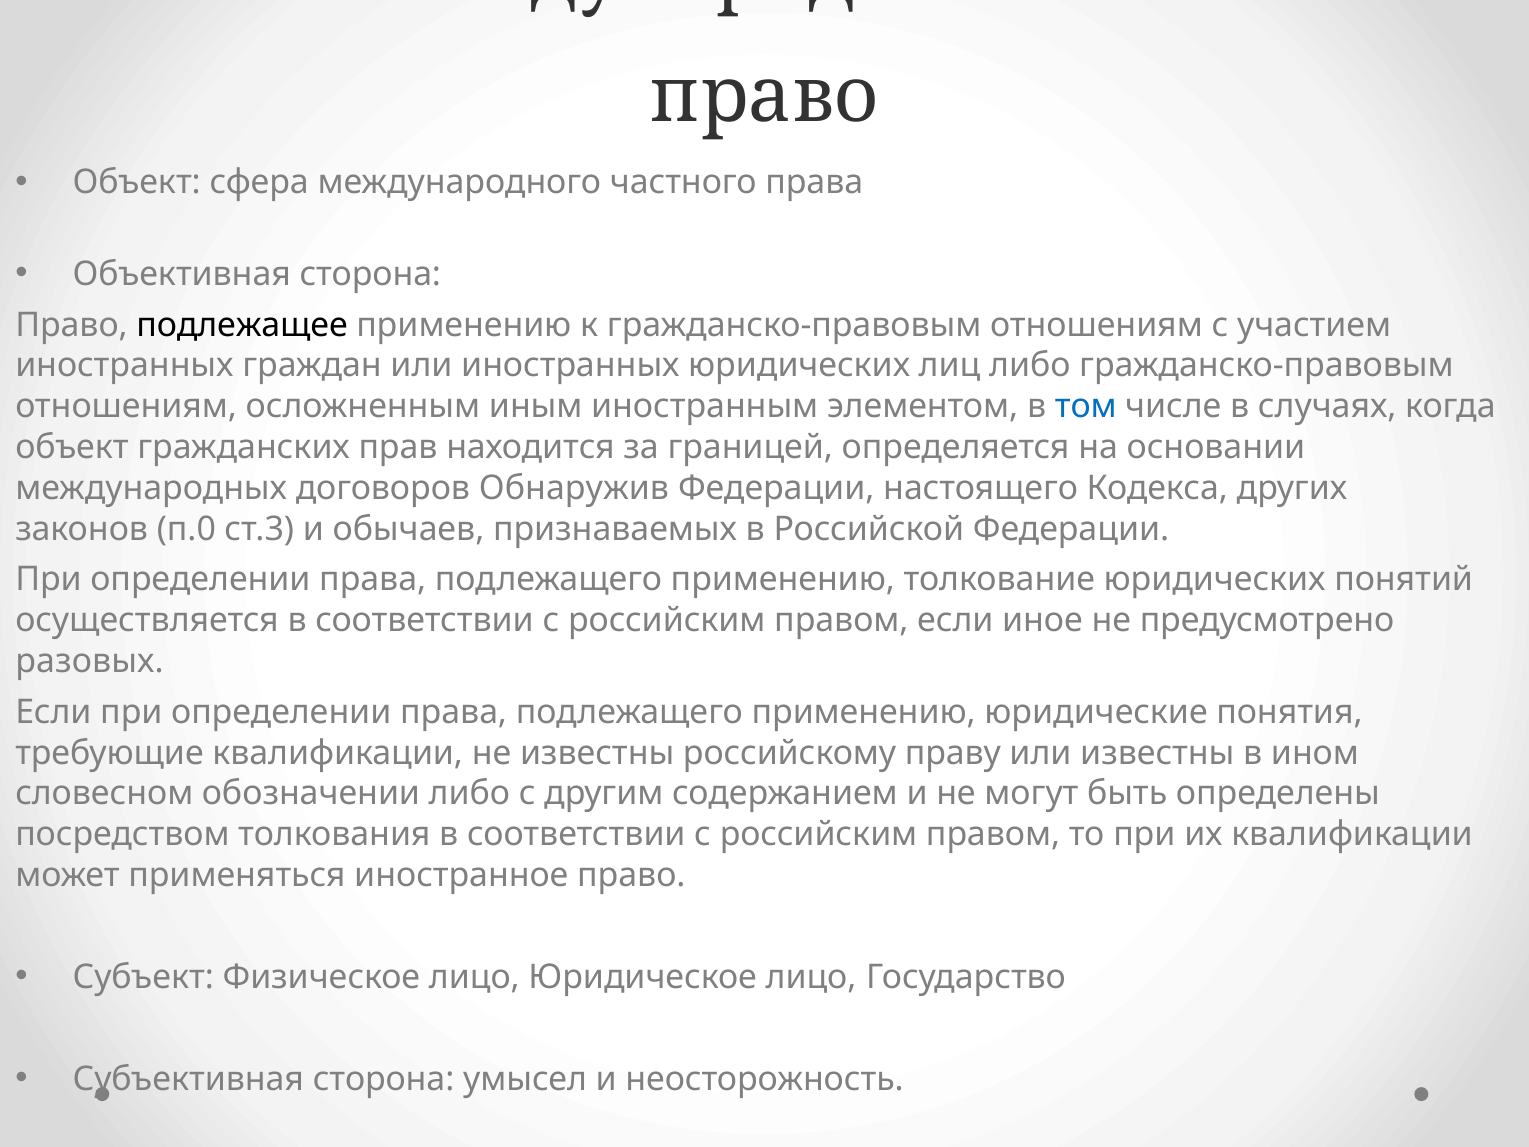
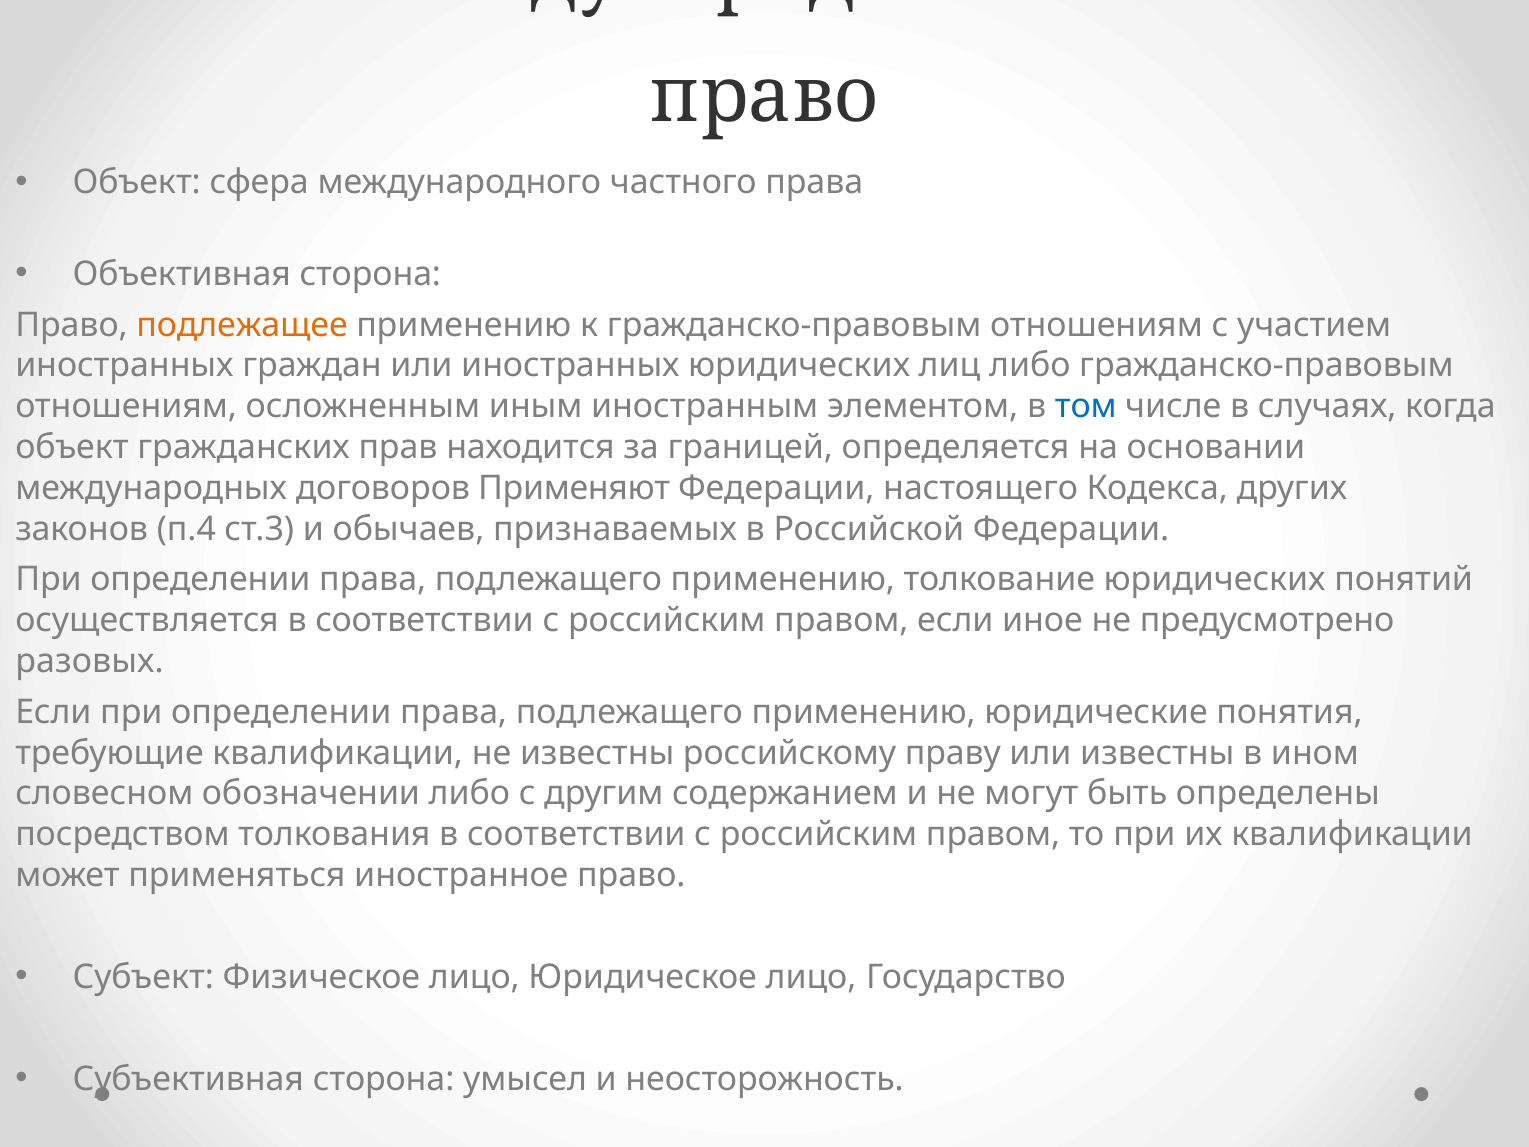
подлежащее colour: black -> orange
Обнаружив: Обнаружив -> Применяют
п.0: п.0 -> п.4
